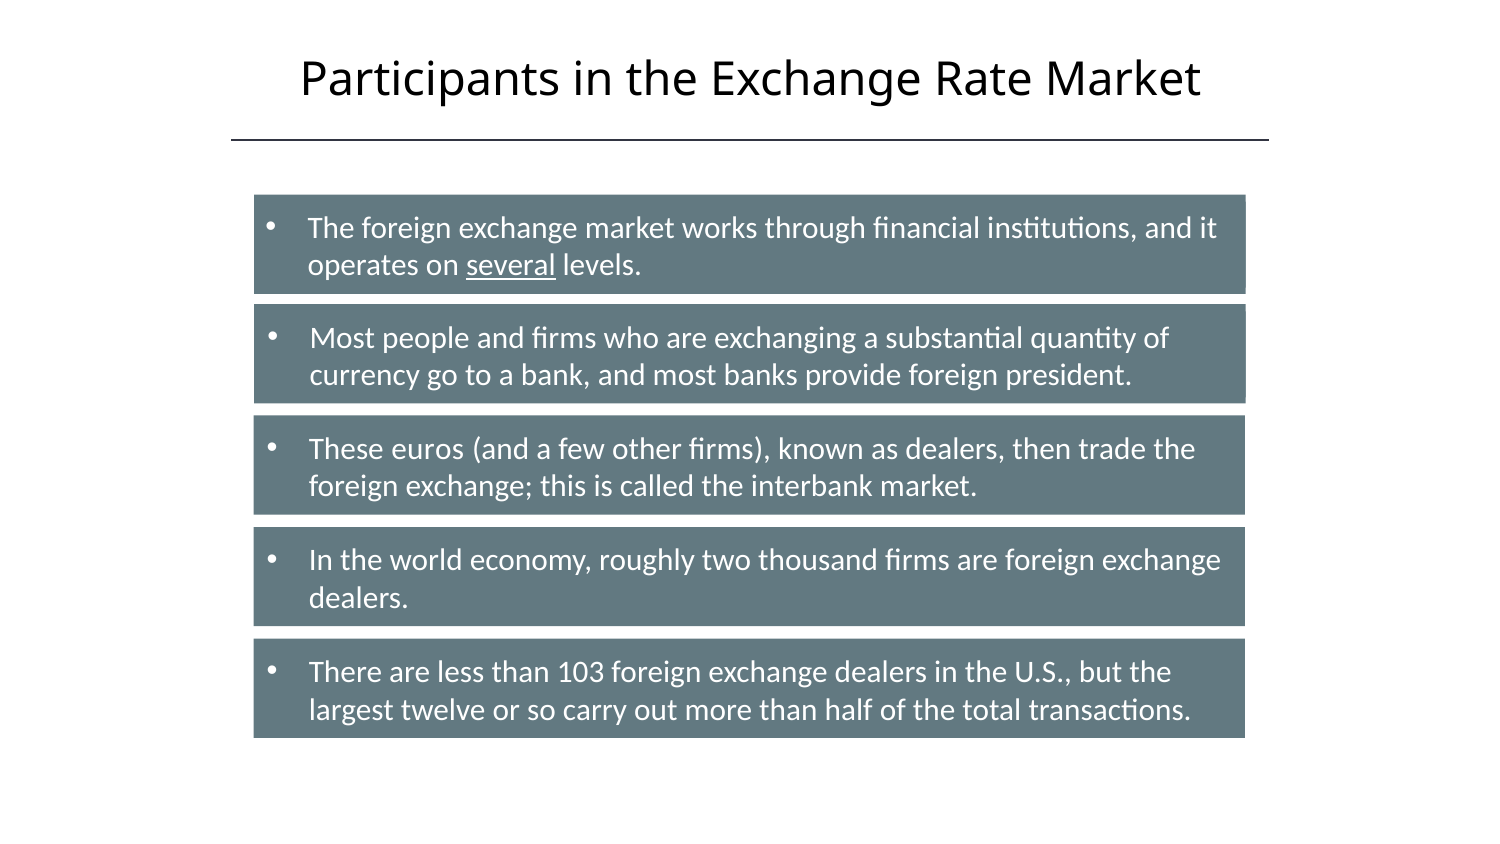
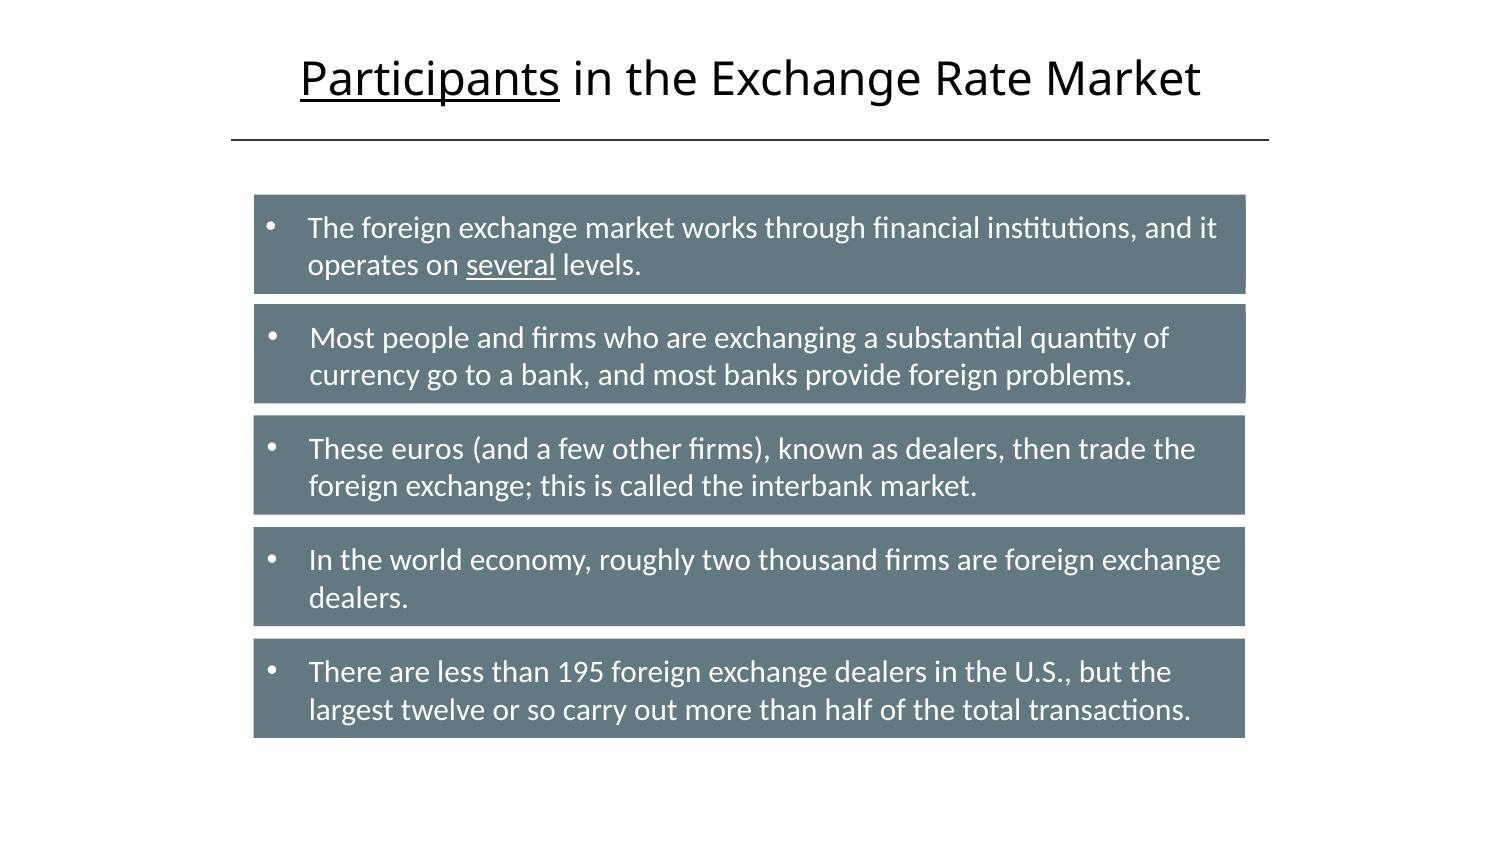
Participants underline: none -> present
president: president -> problems
103: 103 -> 195
